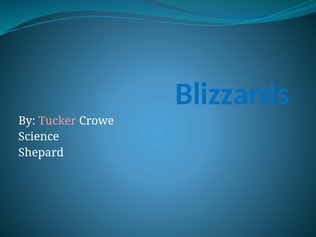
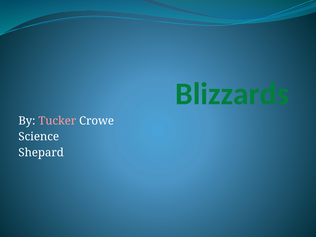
Blizzards colour: blue -> green
